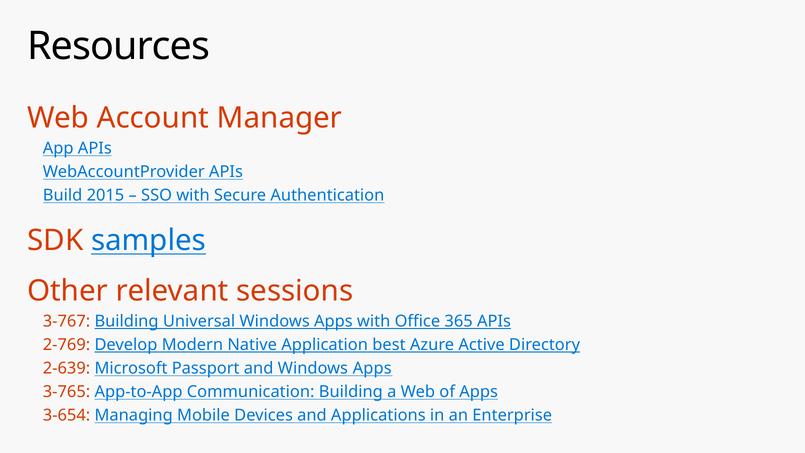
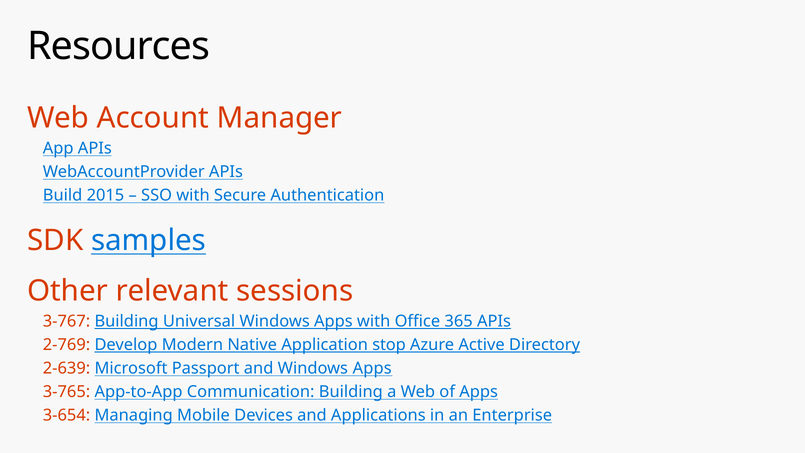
best: best -> stop
